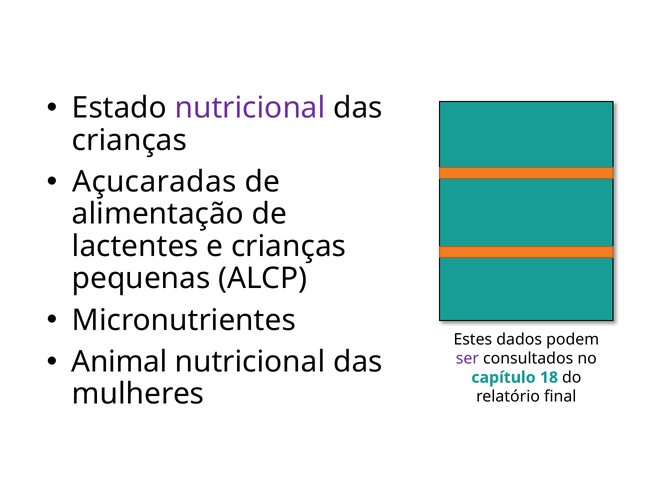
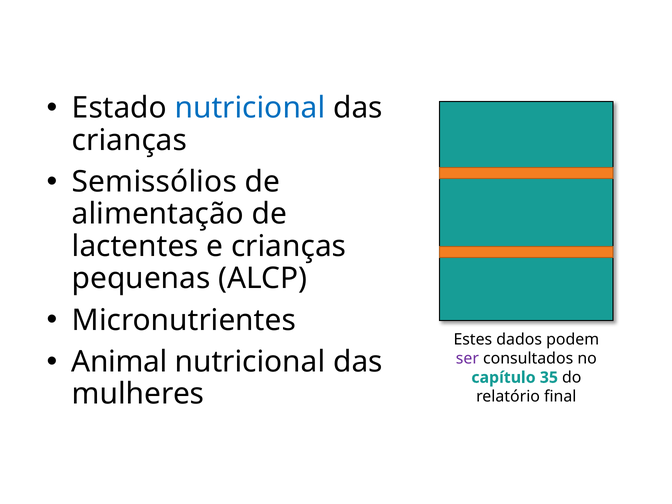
nutricional at (250, 108) colour: purple -> blue
Açucaradas: Açucaradas -> Semissólios
18: 18 -> 35
